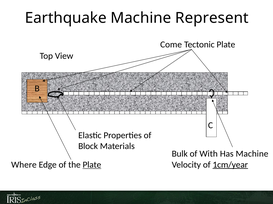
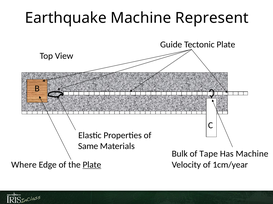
Come: Come -> Guide
Block: Block -> Same
With: With -> Tape
1cm/year underline: present -> none
